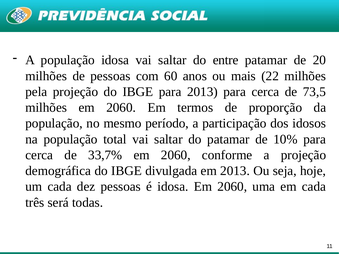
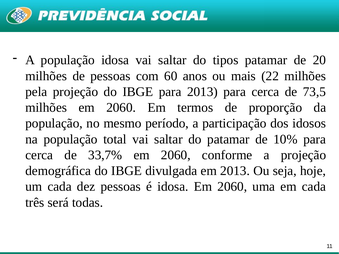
entre: entre -> tipos
